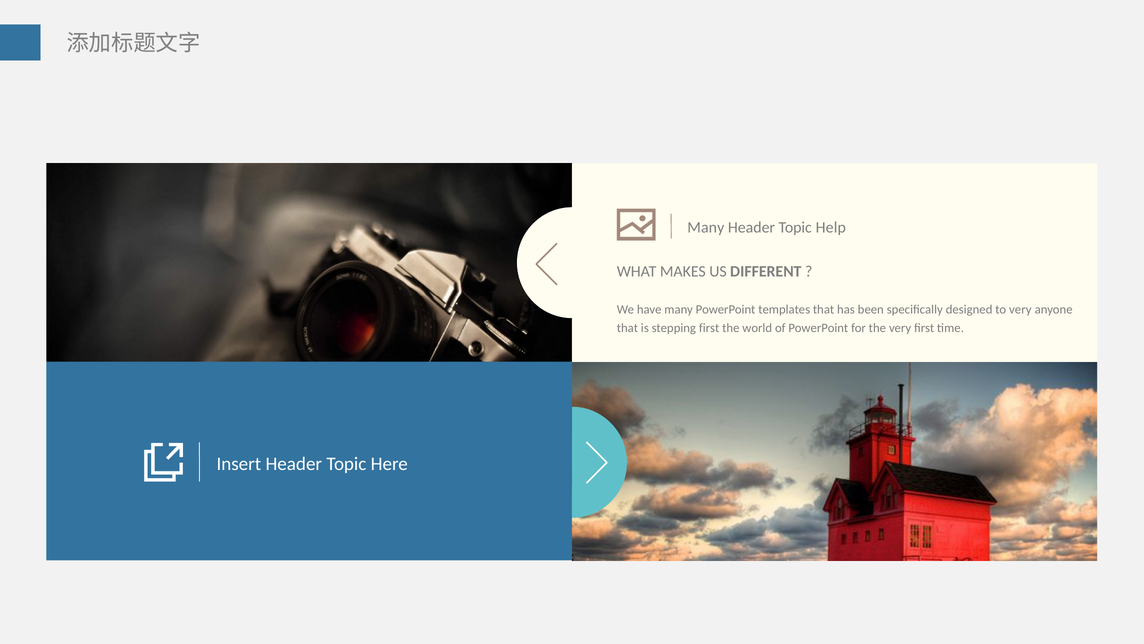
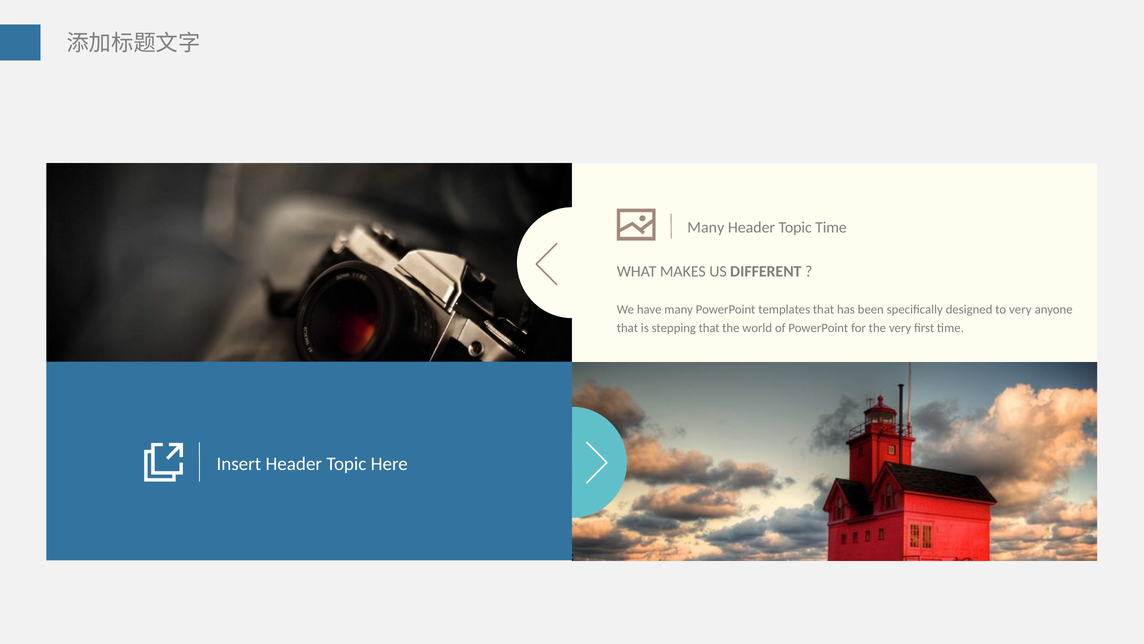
Topic Help: Help -> Time
stepping first: first -> that
